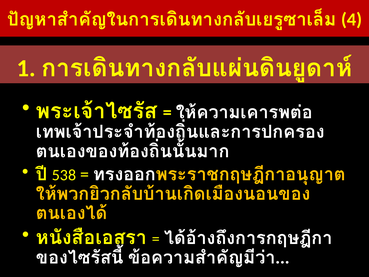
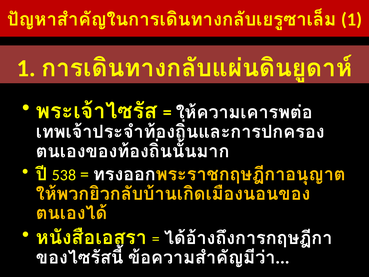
4 at (352, 20): 4 -> 1
